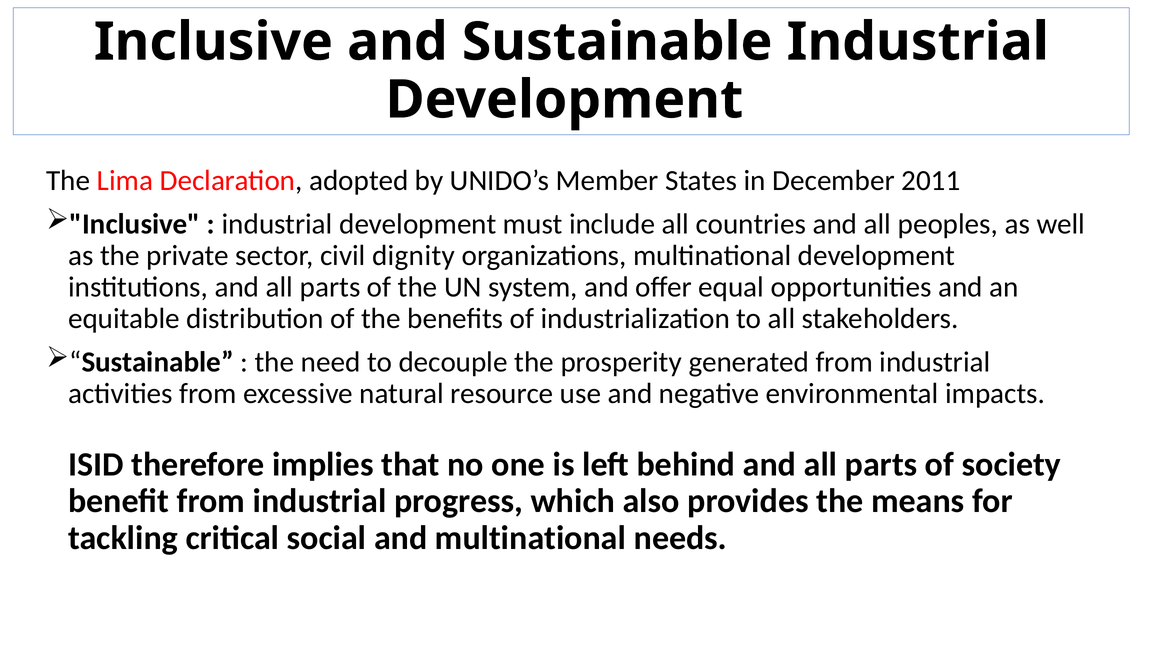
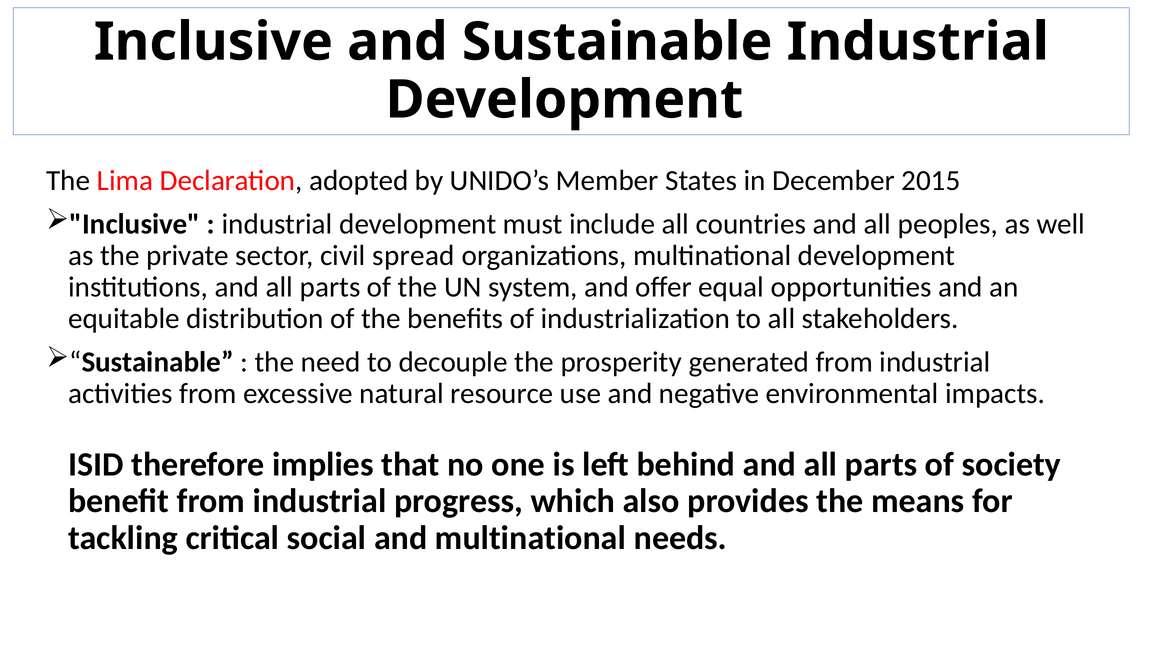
2011: 2011 -> 2015
dignity: dignity -> spread
